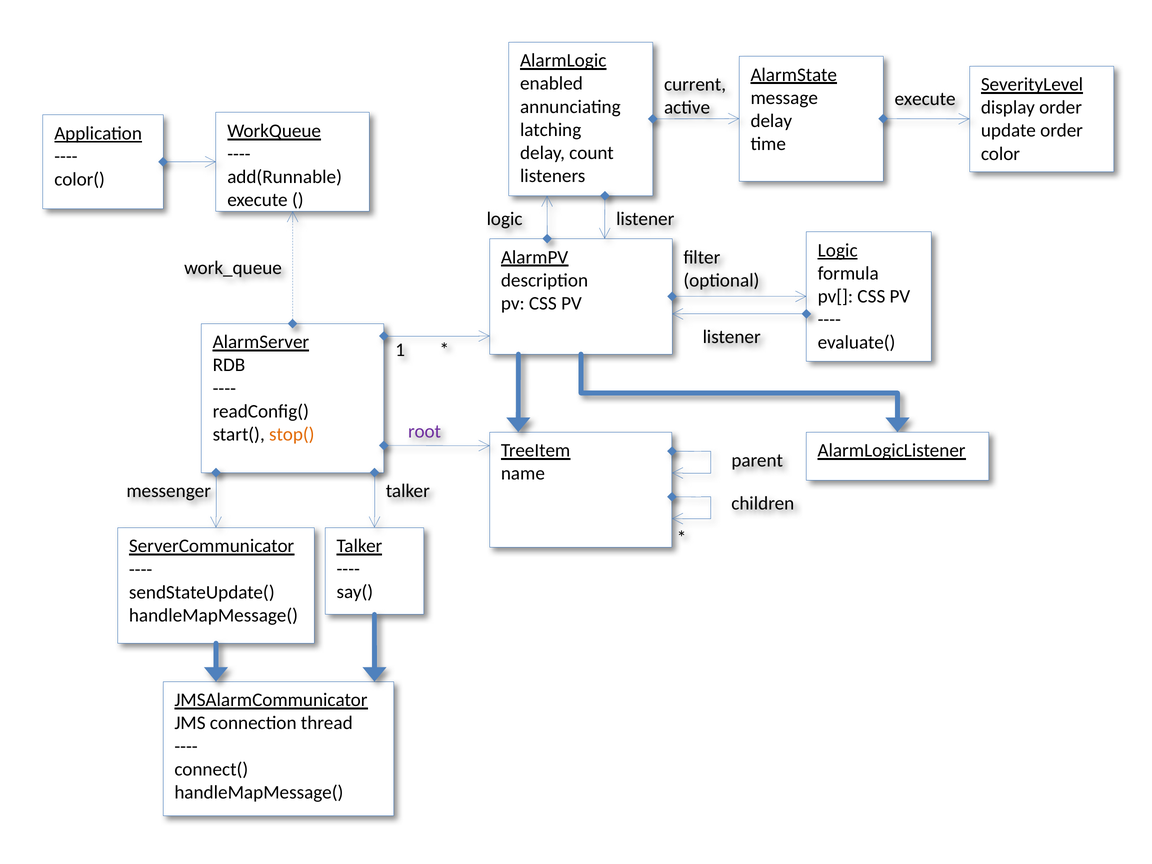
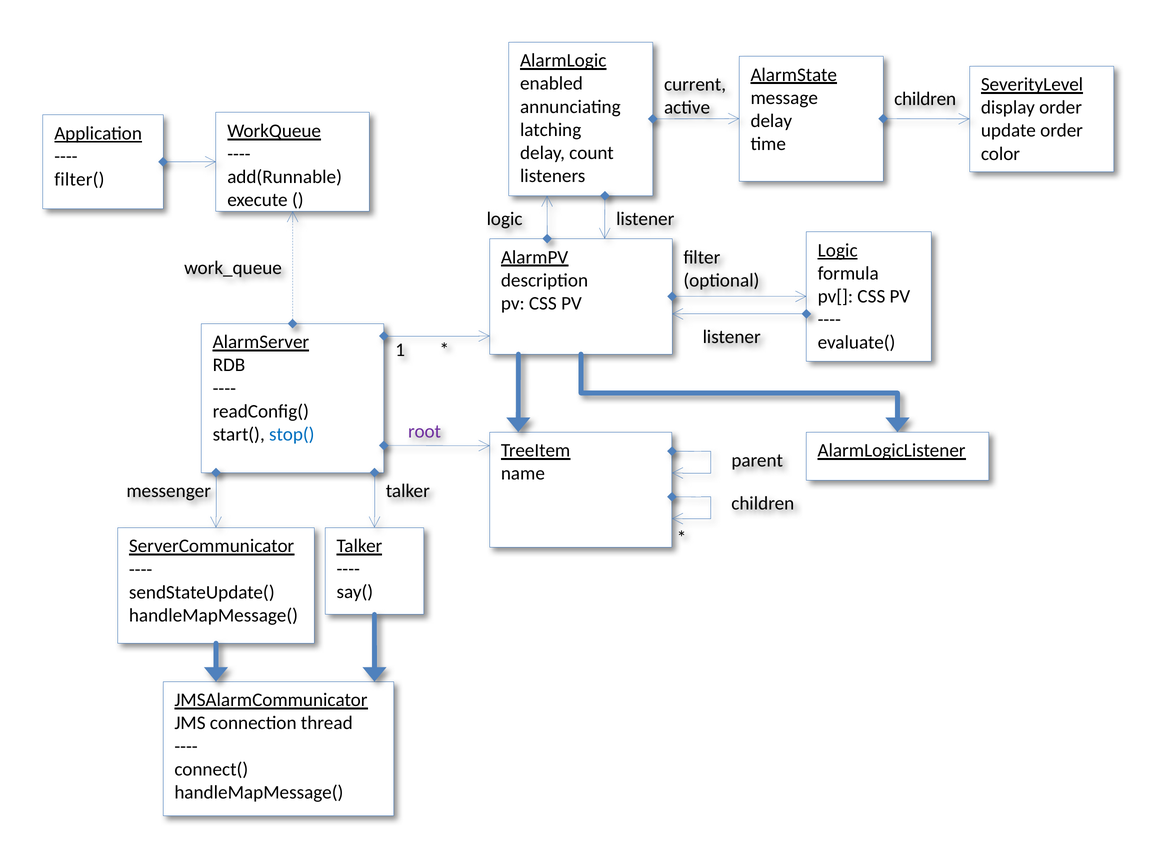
execute at (925, 99): execute -> children
color(: color( -> filter(
stop( colour: orange -> blue
